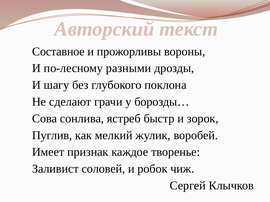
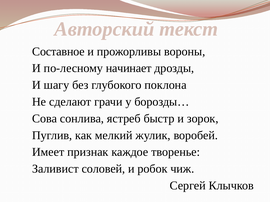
разными: разными -> начинает
